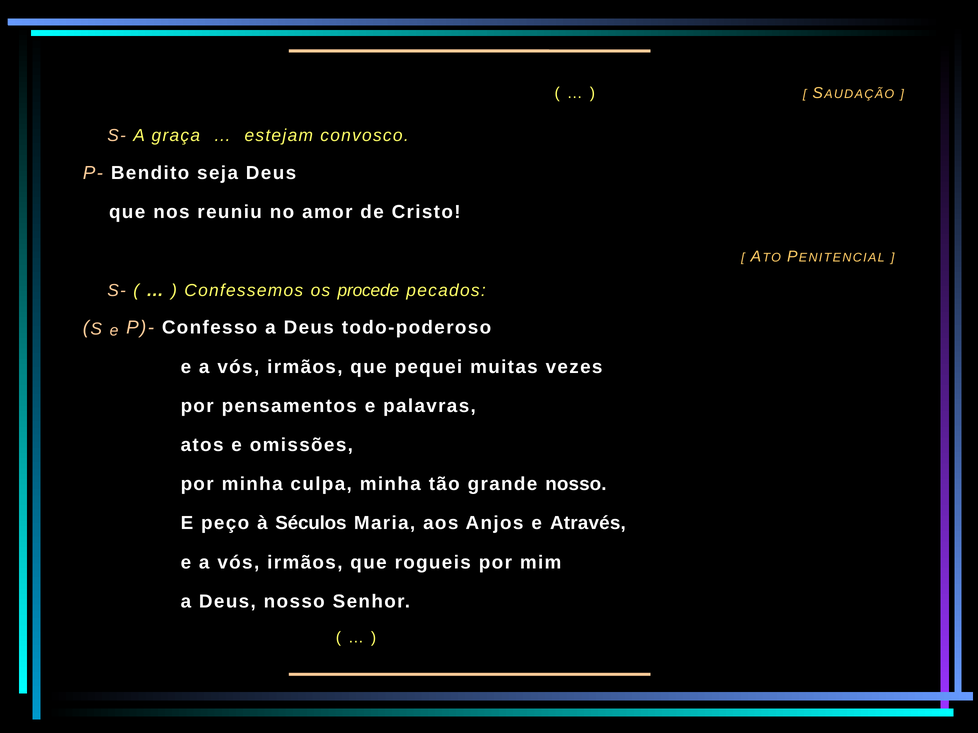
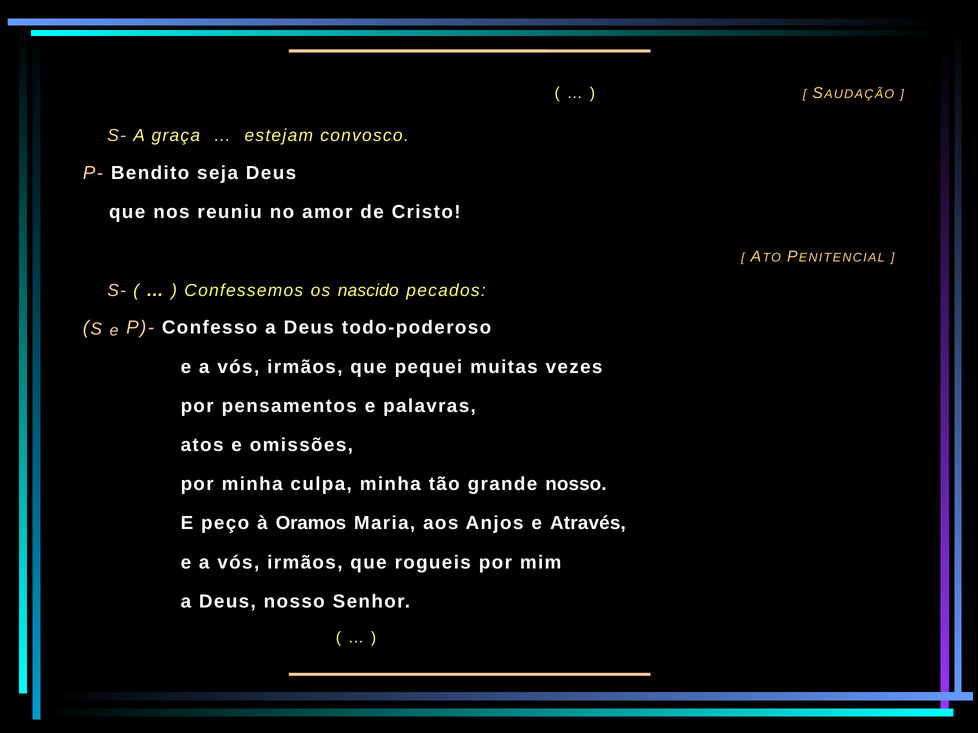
procede: procede -> nascido
Séculos: Séculos -> Oramos
